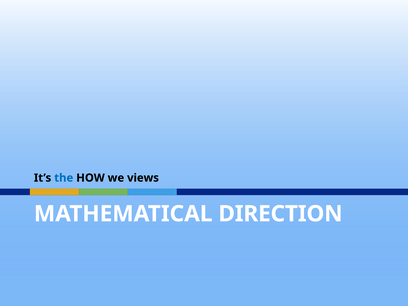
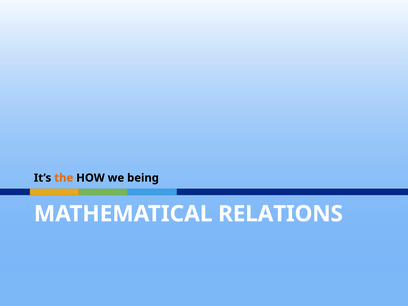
the colour: blue -> orange
views: views -> being
DIRECTION: DIRECTION -> RELATIONS
